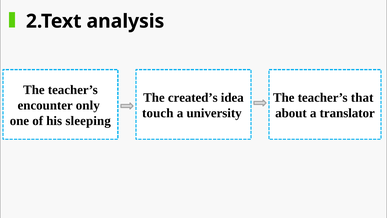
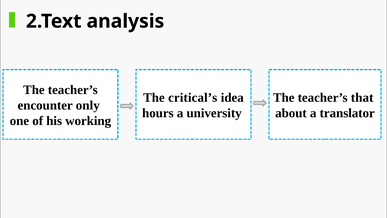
created’s: created’s -> critical’s
touch: touch -> hours
sleeping: sleeping -> working
